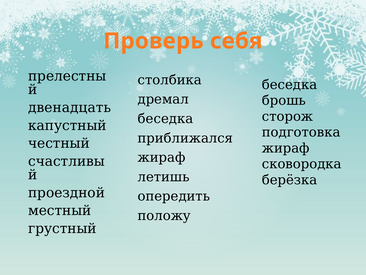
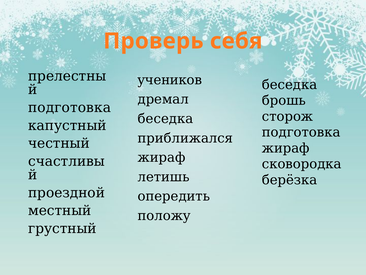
столбика: столбика -> yчeникoв
двeнaдцaть at (70, 107): двeнaдцaть -> подготовка
